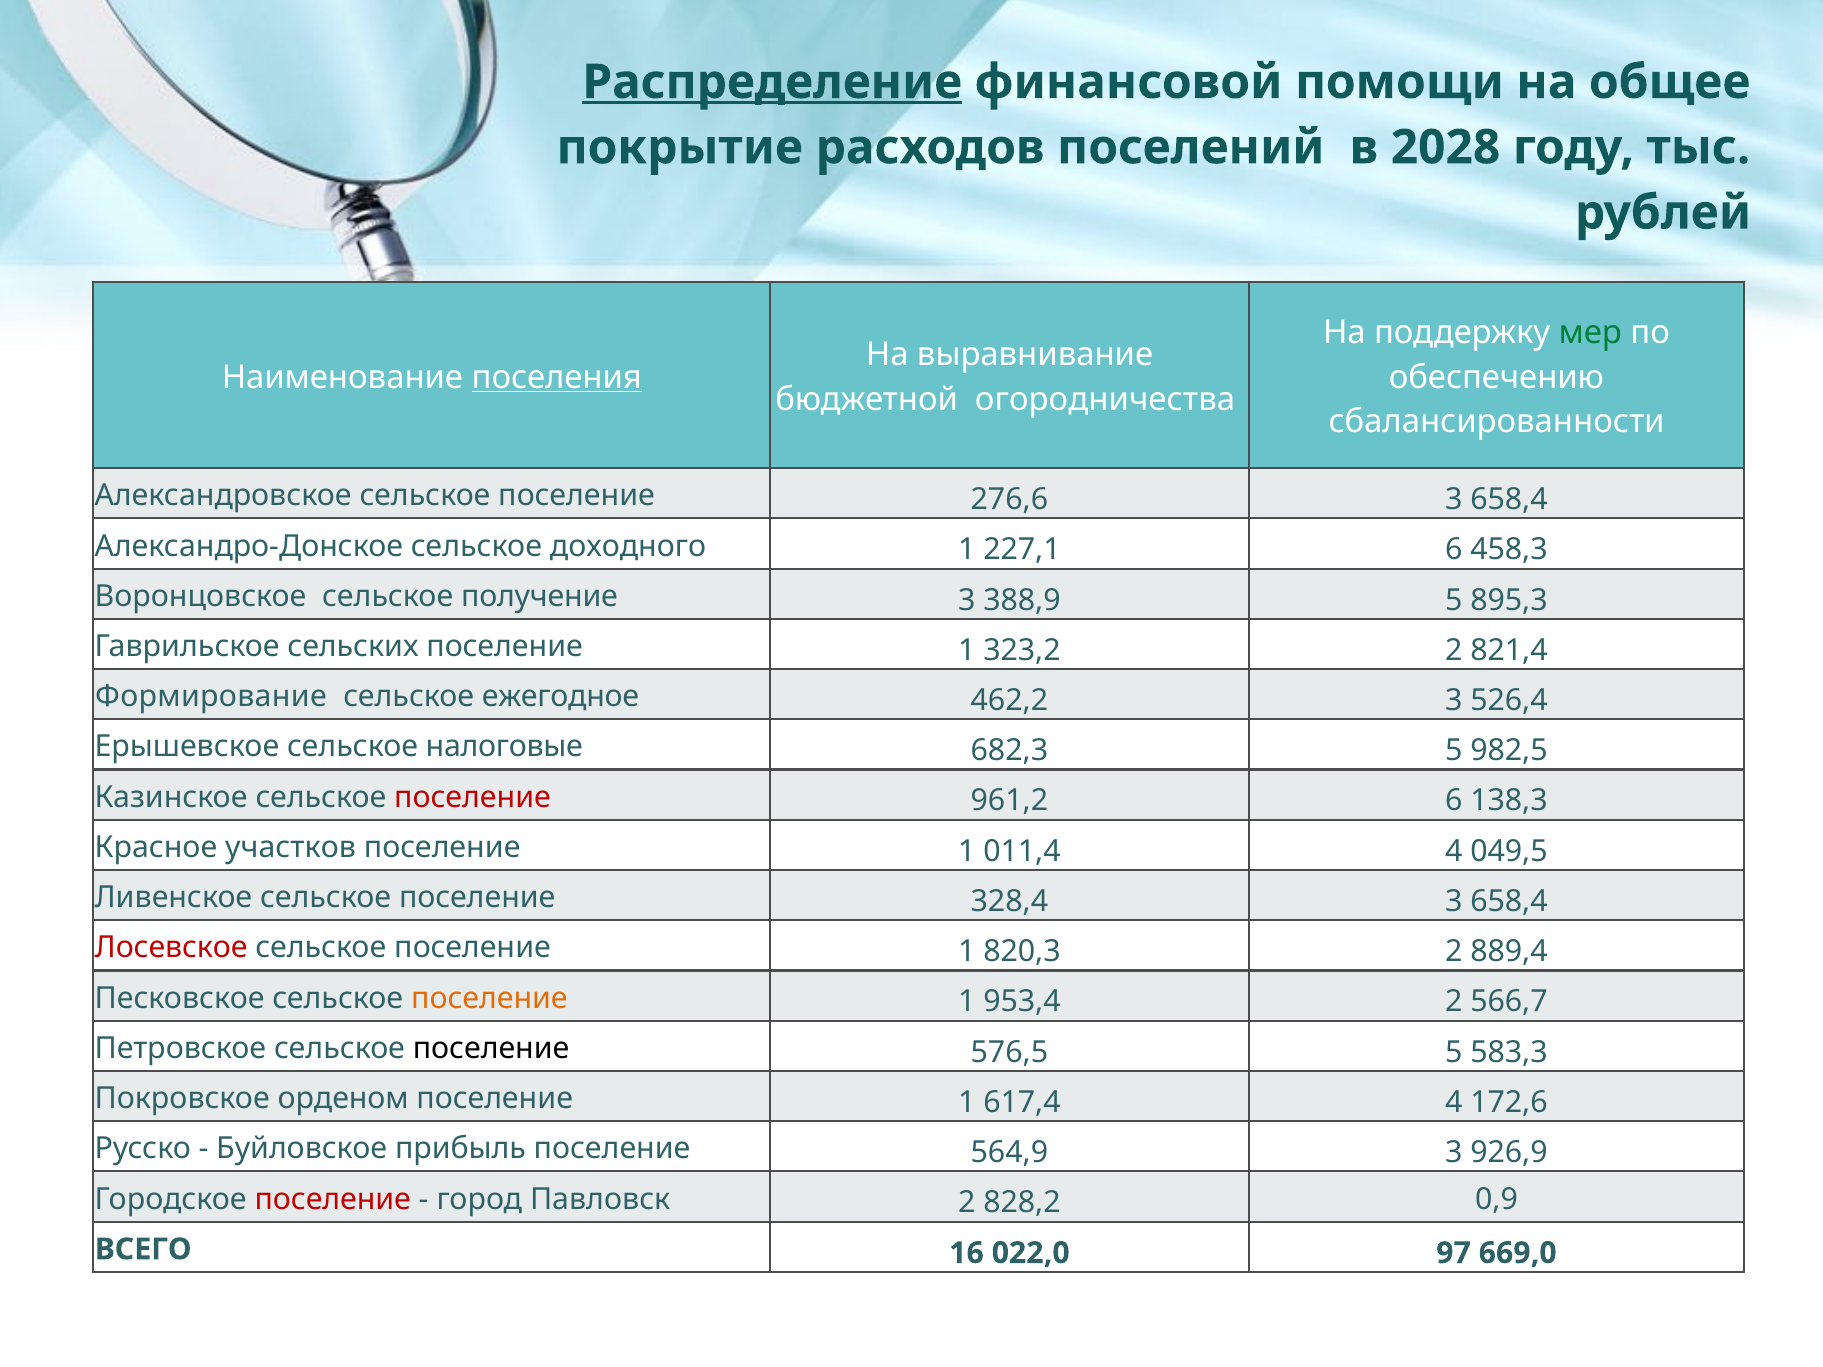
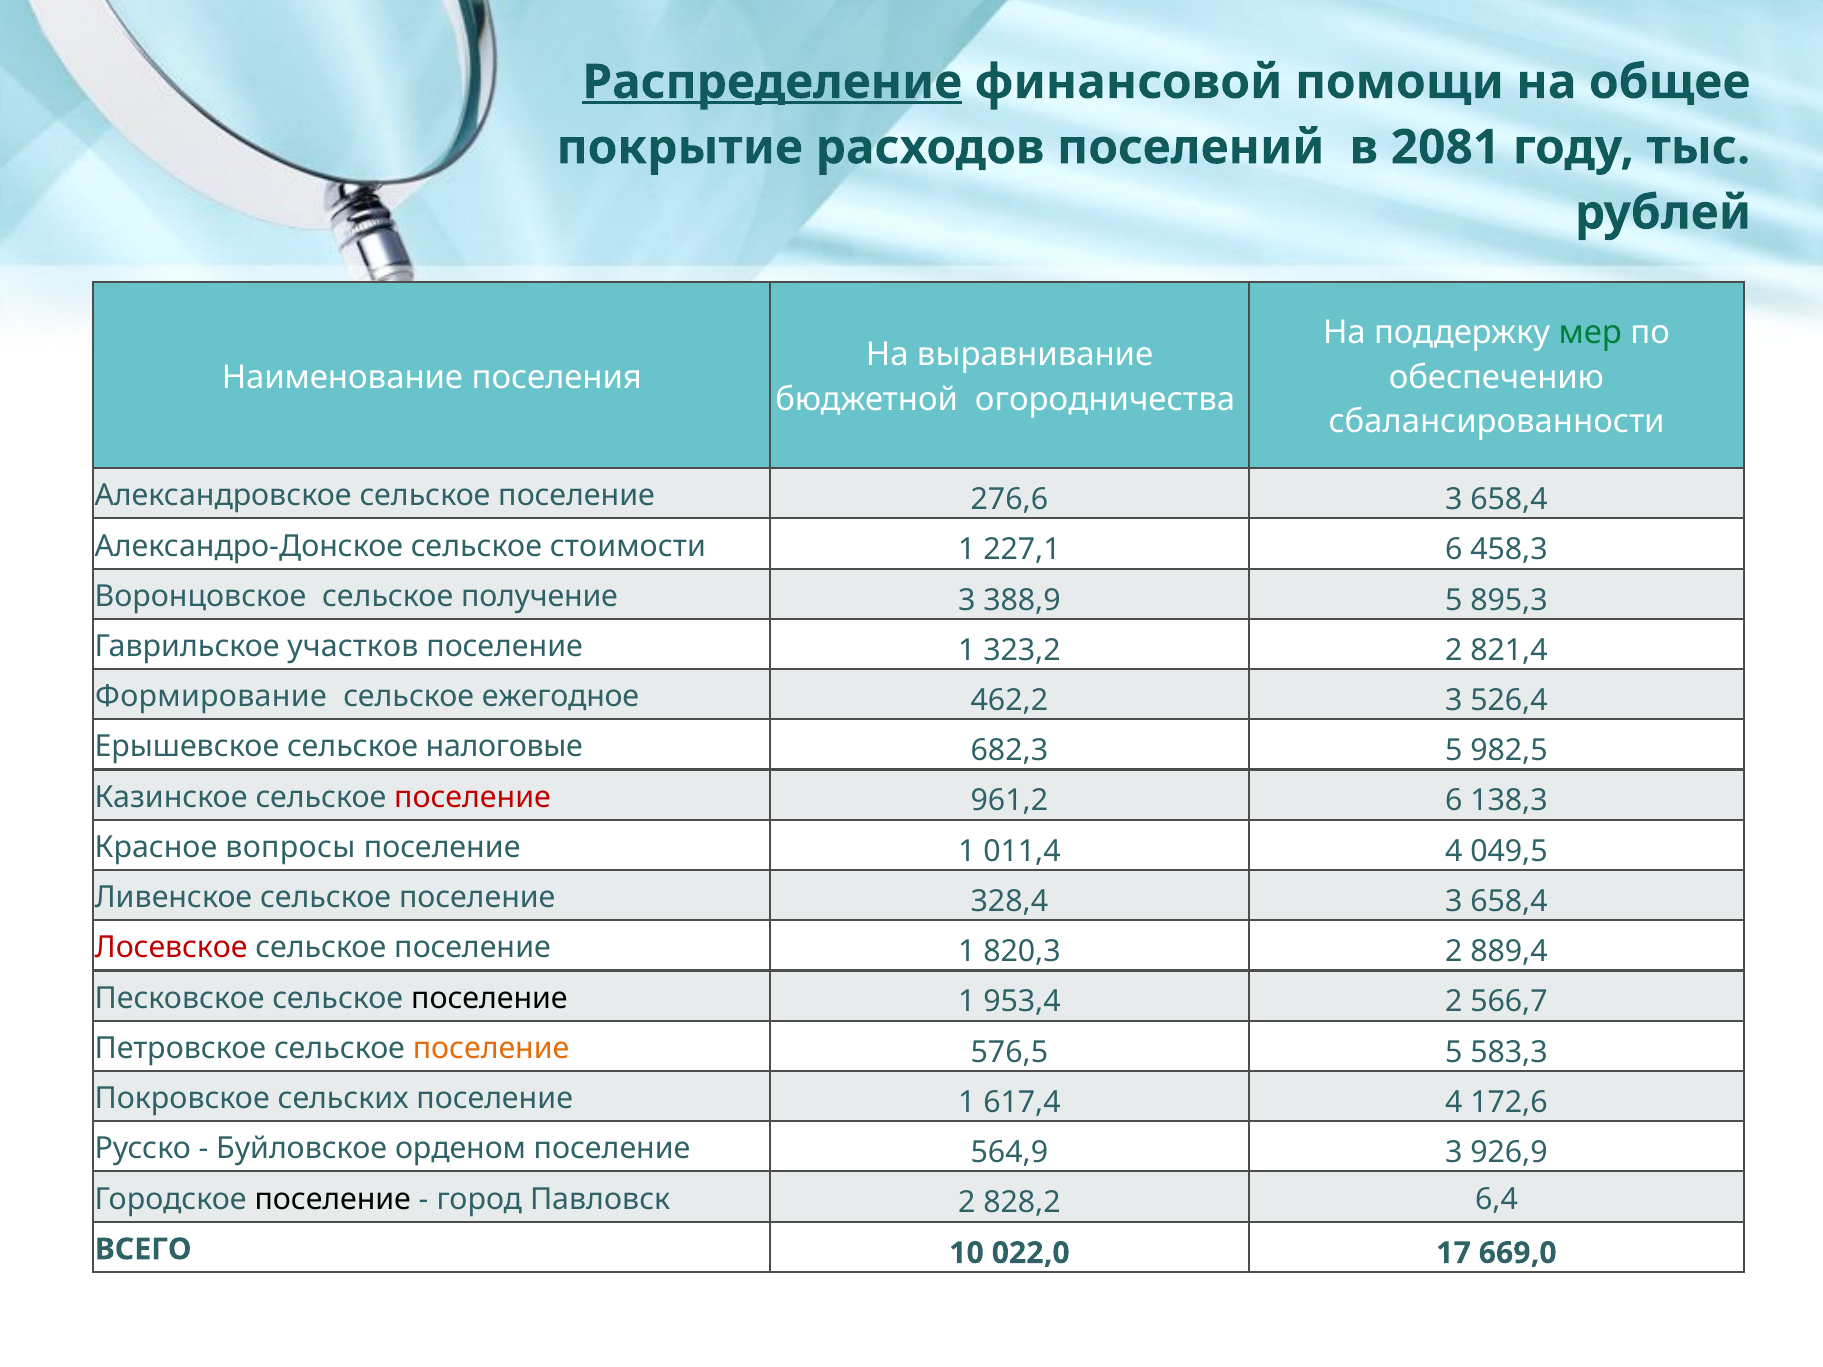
2028: 2028 -> 2081
поселения underline: present -> none
доходного: доходного -> стоимости
сельских: сельских -> участков
участков: участков -> вопросы
поселение at (489, 998) colour: orange -> black
поселение at (491, 1049) colour: black -> orange
орденом: орденом -> сельских
прибыль: прибыль -> орденом
поселение at (333, 1199) colour: red -> black
0,9: 0,9 -> 6,4
16: 16 -> 10
97: 97 -> 17
